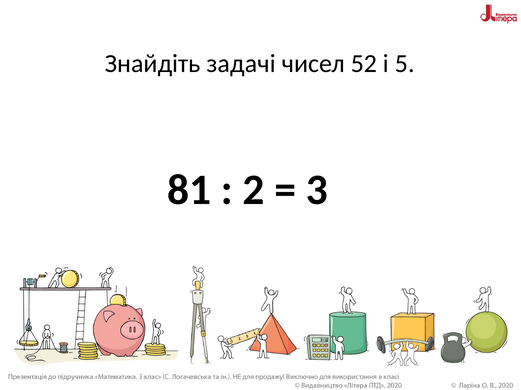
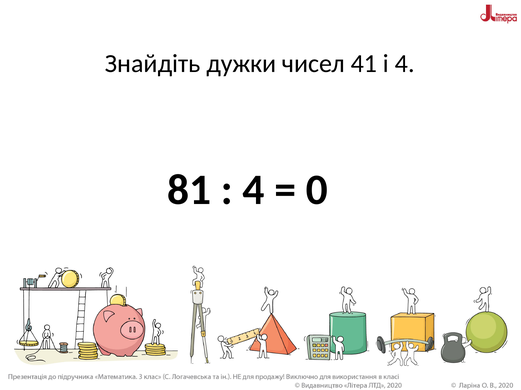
задачі: задачі -> дужки
52: 52 -> 41
і 5: 5 -> 4
2 at (254, 190): 2 -> 4
3: 3 -> 0
